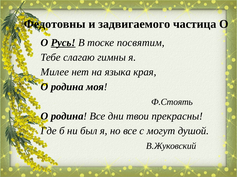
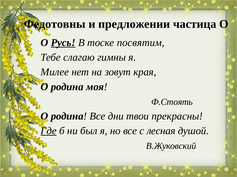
задвигаемого: задвигаемого -> предложении
языка: языка -> зовут
Где underline: none -> present
могут: могут -> лесная
